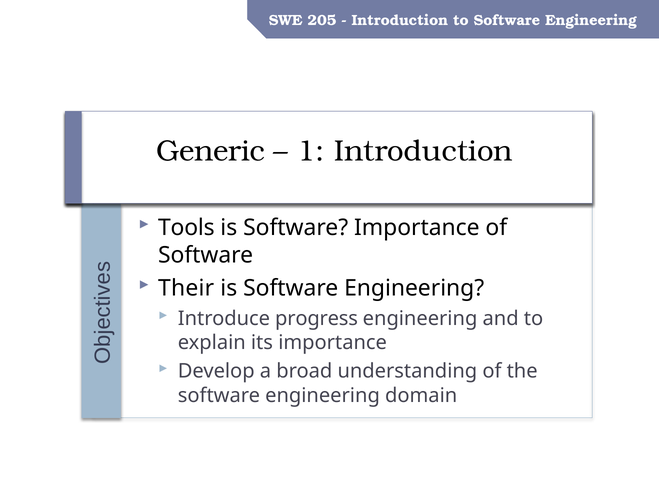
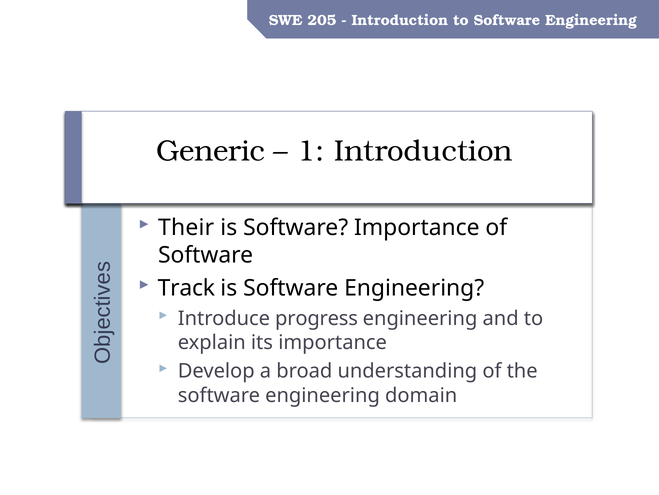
Tools: Tools -> Their
Their: Their -> Track
